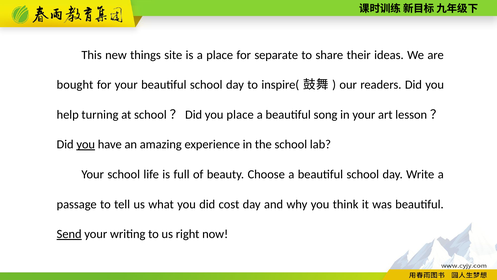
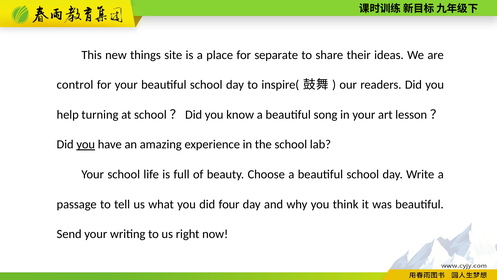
bought: bought -> control
you place: place -> know
cost: cost -> four
Send underline: present -> none
